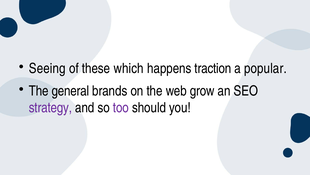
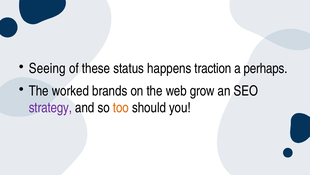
which: which -> status
popular: popular -> perhaps
general: general -> worked
too colour: purple -> orange
